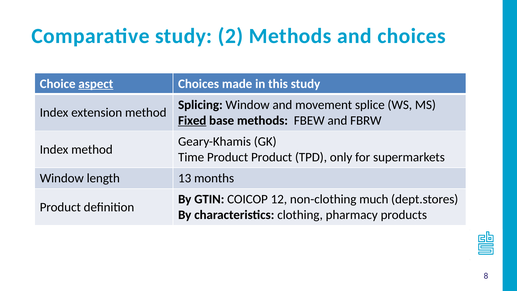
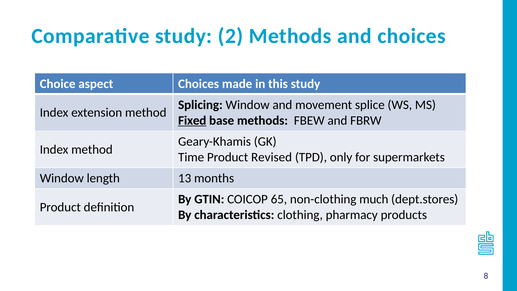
aspect underline: present -> none
Product Product: Product -> Revised
12: 12 -> 65
